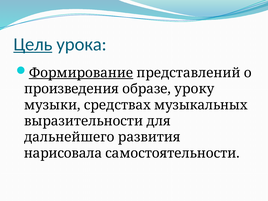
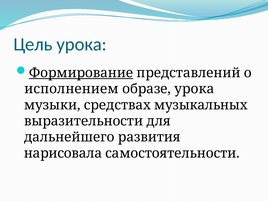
Цель underline: present -> none
произведения: произведения -> исполнением
образе уроку: уроку -> урока
